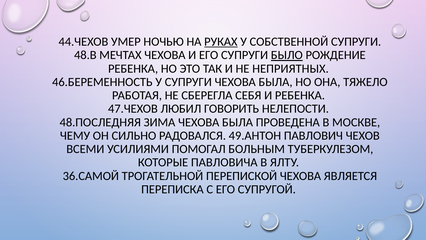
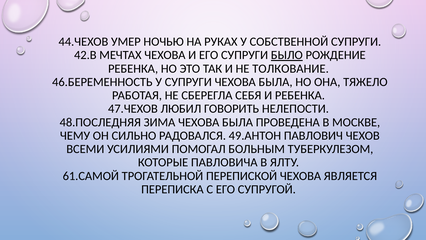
РУКАХ underline: present -> none
48.В: 48.В -> 42.В
НЕПРИЯТНЫХ: НЕПРИЯТНЫХ -> ТОЛКОВАНИЕ
36.САМОЙ: 36.САМОЙ -> 61.САМОЙ
